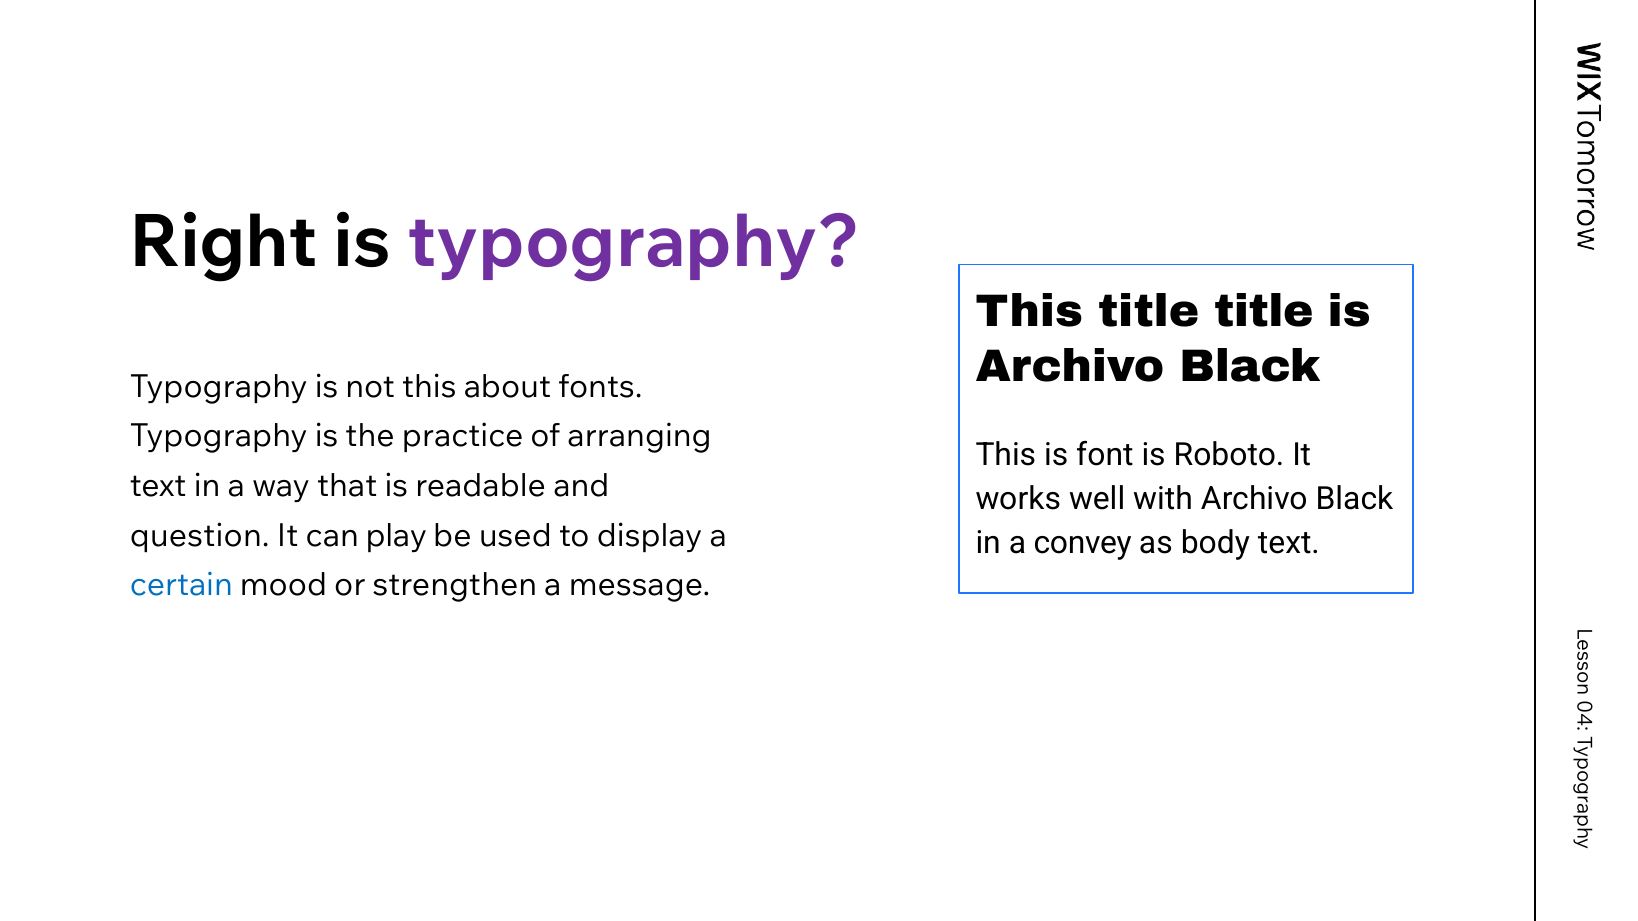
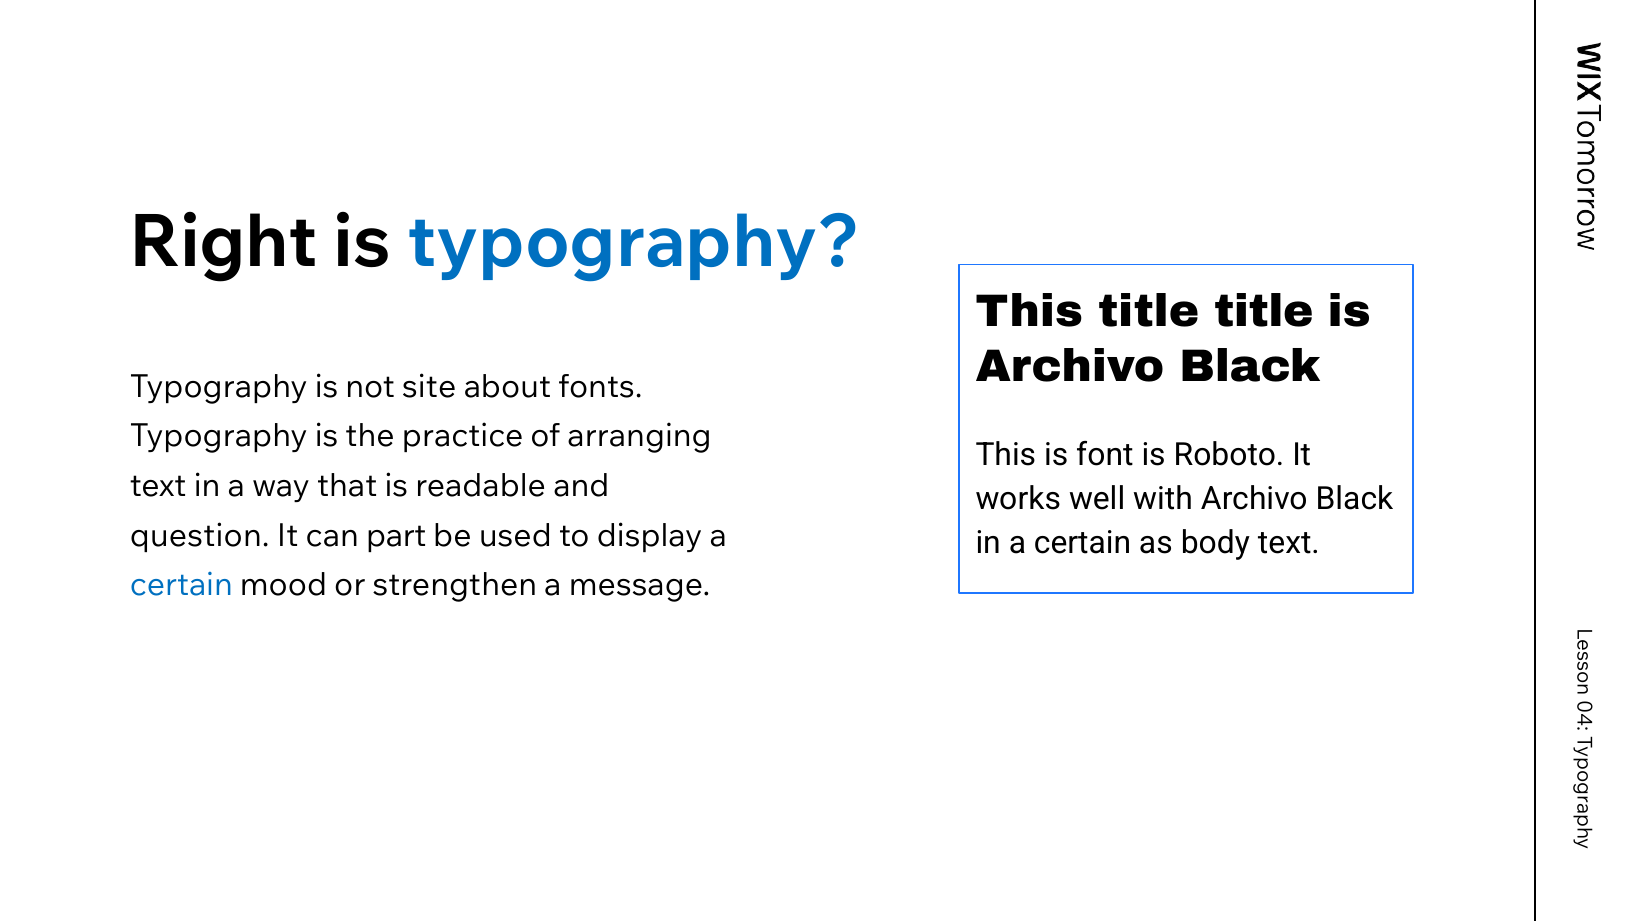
typography at (634, 243) colour: purple -> blue
not this: this -> site
play: play -> part
in a convey: convey -> certain
